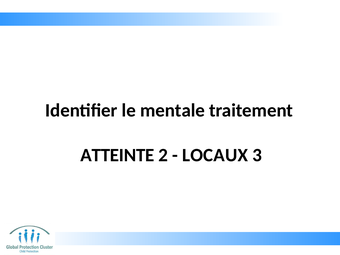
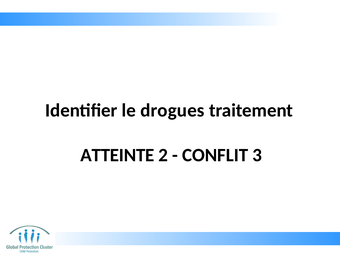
mentale: mentale -> drogues
LOCAUX: LOCAUX -> CONFLIT
